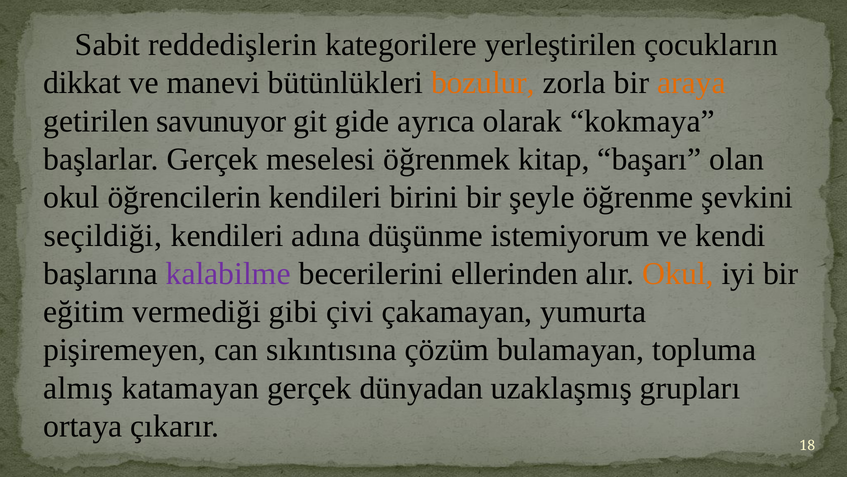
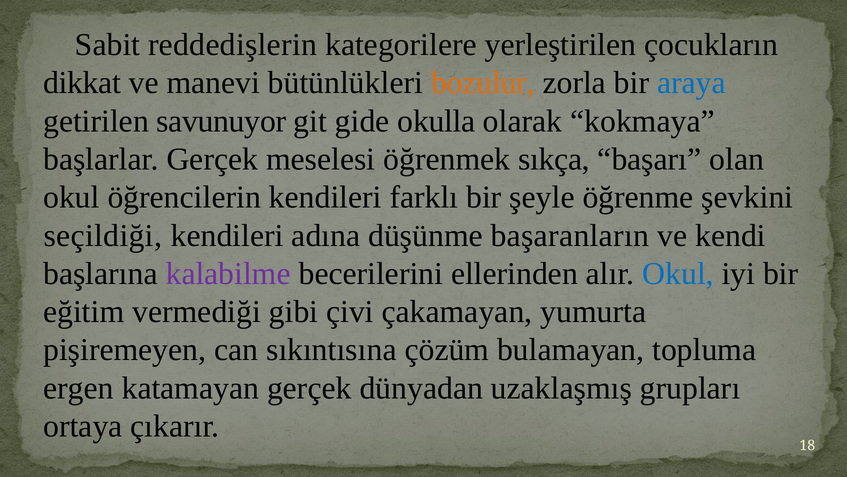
araya colour: orange -> blue
ayrıca: ayrıca -> okulla
kitap: kitap -> sıkça
birini: birini -> farklı
istemiyorum: istemiyorum -> başaranların
Okul at (678, 273) colour: orange -> blue
almış: almış -> ergen
